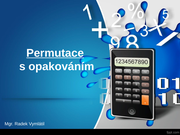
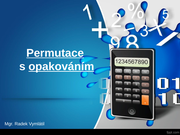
opakováním underline: none -> present
